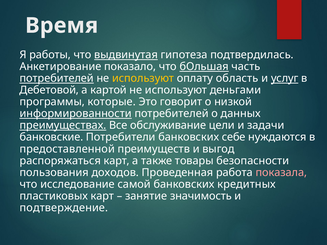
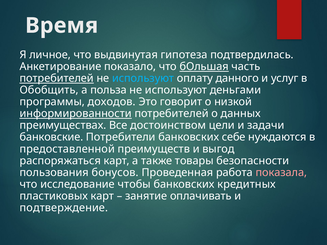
работы: работы -> личное
выдвинутая underline: present -> none
используют at (143, 78) colour: yellow -> light blue
область: область -> данного
услуг underline: present -> none
Дебетовой: Дебетовой -> Обобщить
картой: картой -> польза
которые: которые -> доходов
преимуществах underline: present -> none
обслуживание: обслуживание -> достоинством
доходов: доходов -> бонусов
самой: самой -> чтобы
значимость: значимость -> оплачивать
